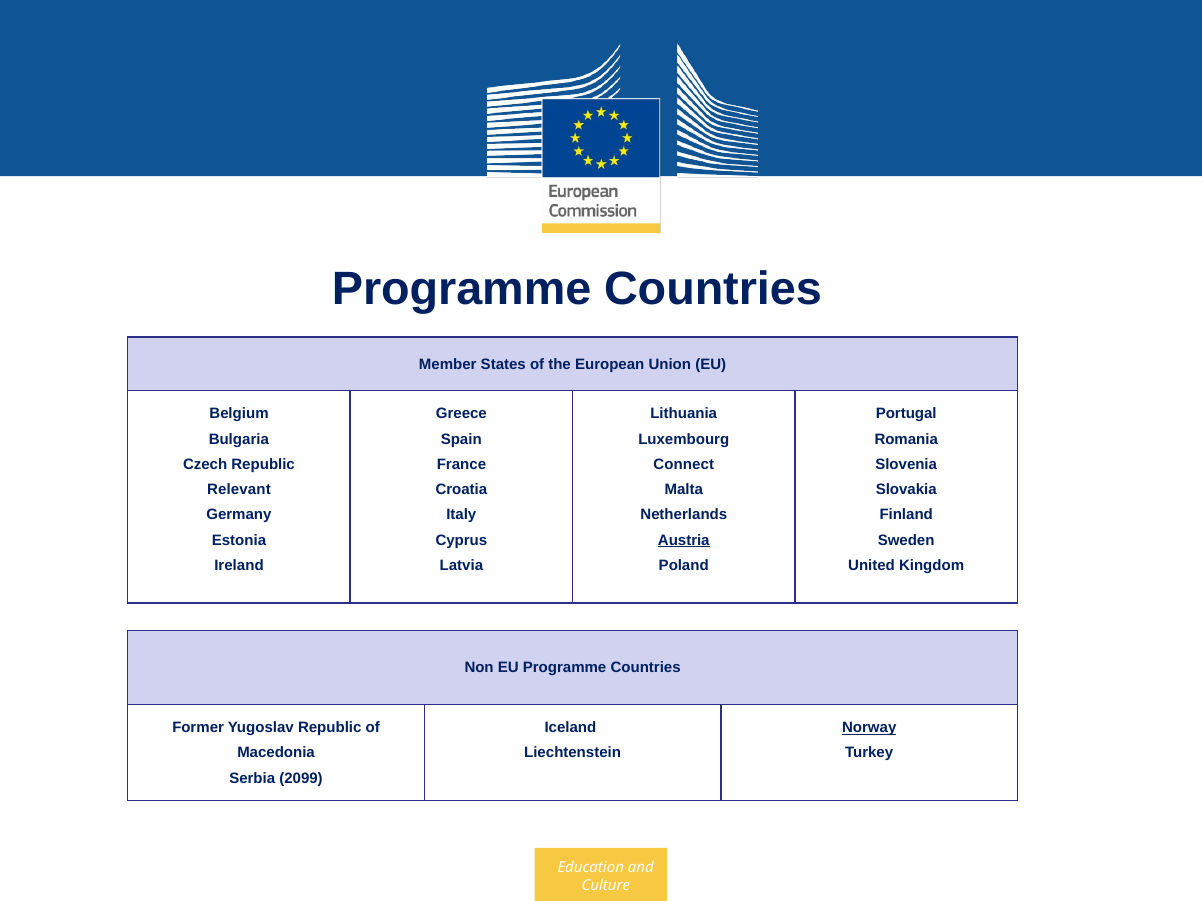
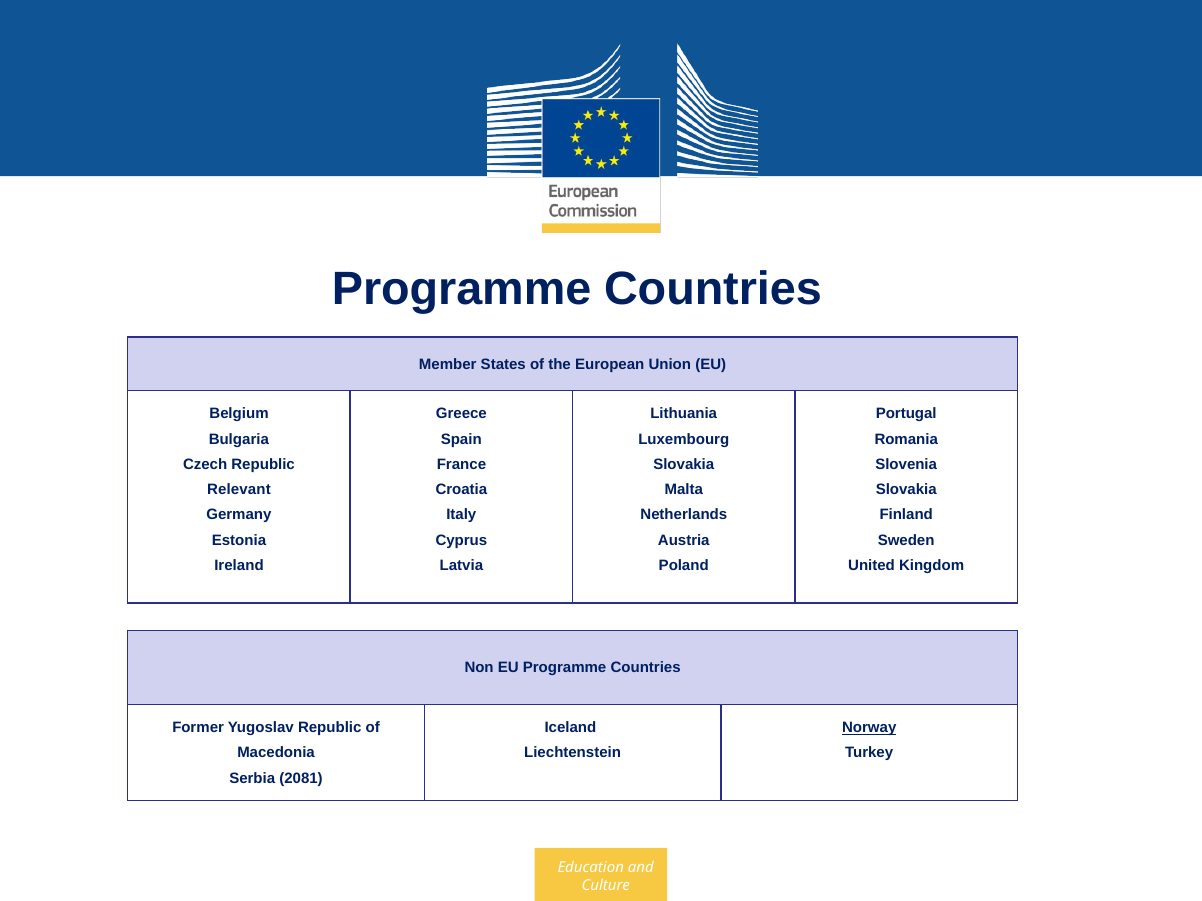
Connect at (684, 465): Connect -> Slovakia
Austria underline: present -> none
2099: 2099 -> 2081
